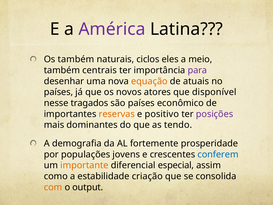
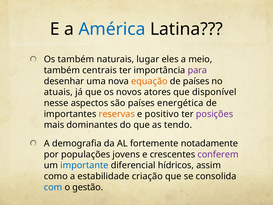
América colour: purple -> blue
ciclos: ciclos -> lugar
de atuais: atuais -> países
países at (58, 92): países -> atuais
tragados: tragados -> aspectos
econômico: econômico -> energética
prosperidade: prosperidade -> notadamente
conferem colour: blue -> purple
importante colour: orange -> blue
especial: especial -> hídricos
com colour: orange -> blue
output: output -> gestão
